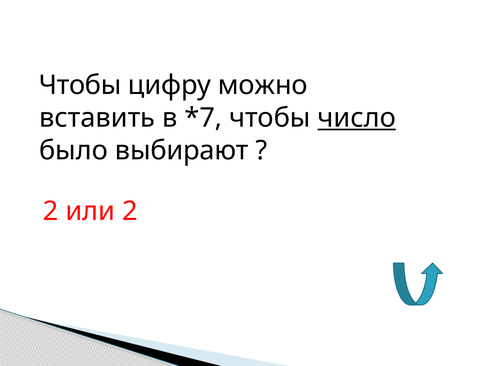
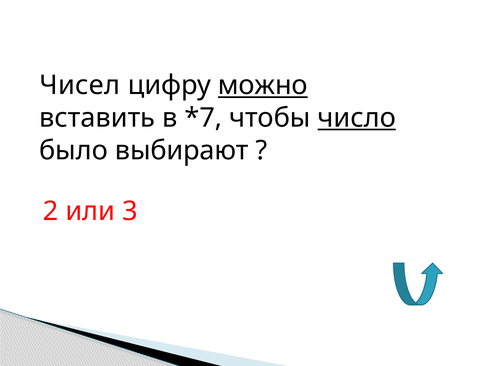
Чтобы at (80, 86): Чтобы -> Чисел
можно underline: none -> present
или 2: 2 -> 3
